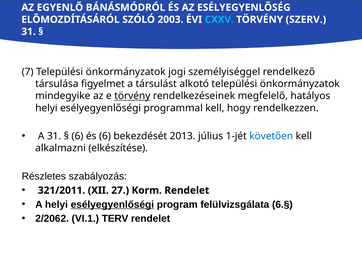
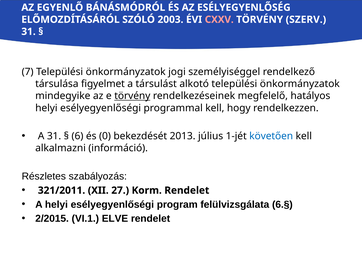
CXXV colour: light blue -> pink
és 6: 6 -> 0
elkészítése: elkészítése -> információ
esélyegyenlőségi at (112, 205) underline: present -> none
2/2062: 2/2062 -> 2/2015
TERV: TERV -> ELVE
